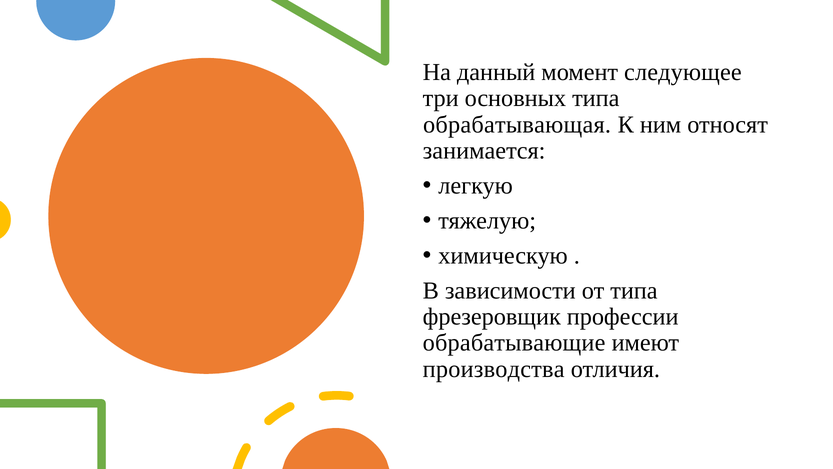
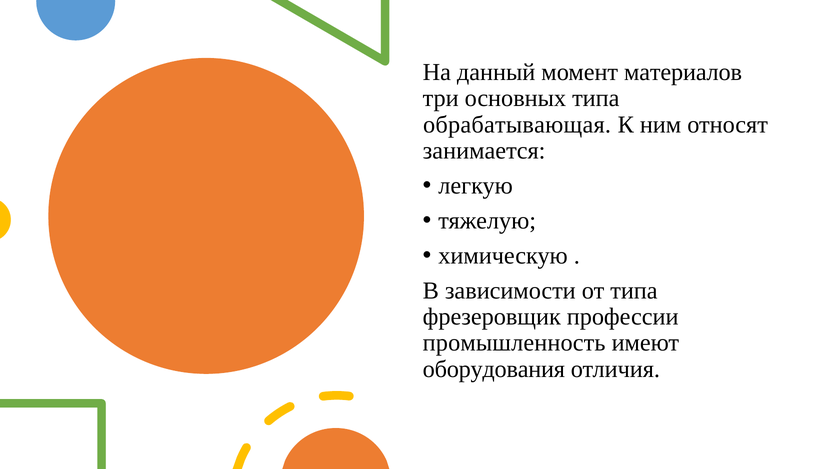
следующее: следующее -> материалов
обрабатывающие: обрабатывающие -> промышленность
производства: производства -> оборудования
